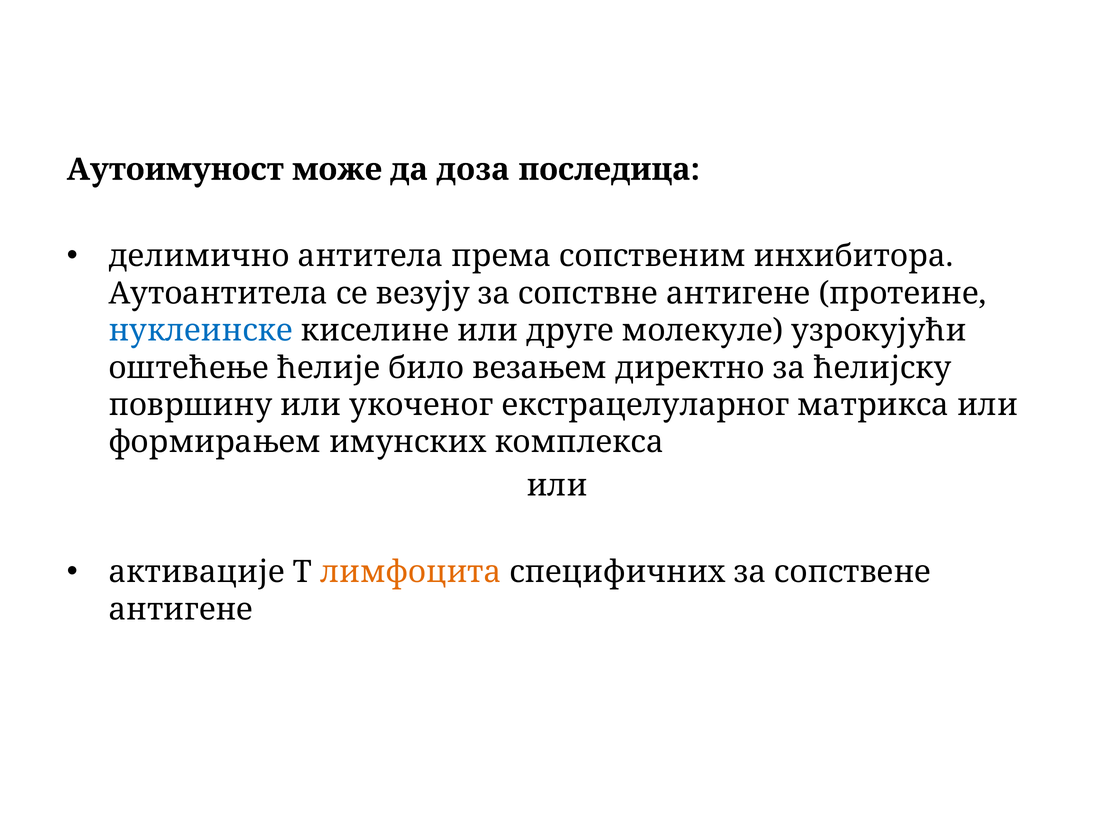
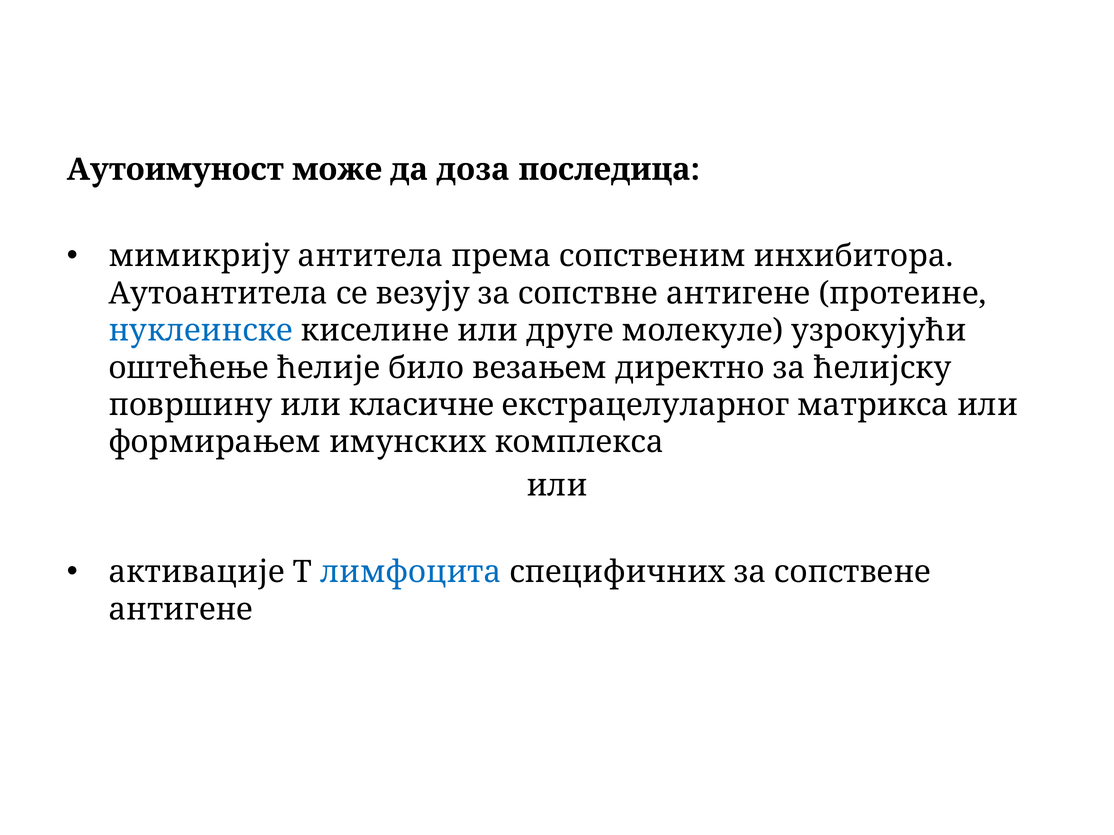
делимично: делимично -> мимикрију
укоченог: укоченог -> класичне
лимфоцита colour: orange -> blue
